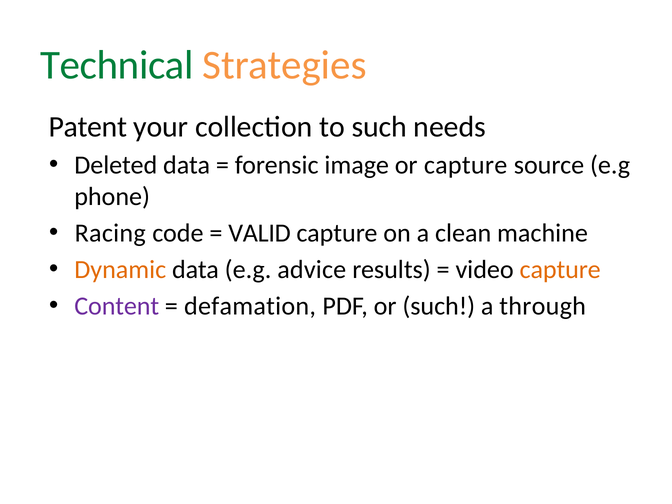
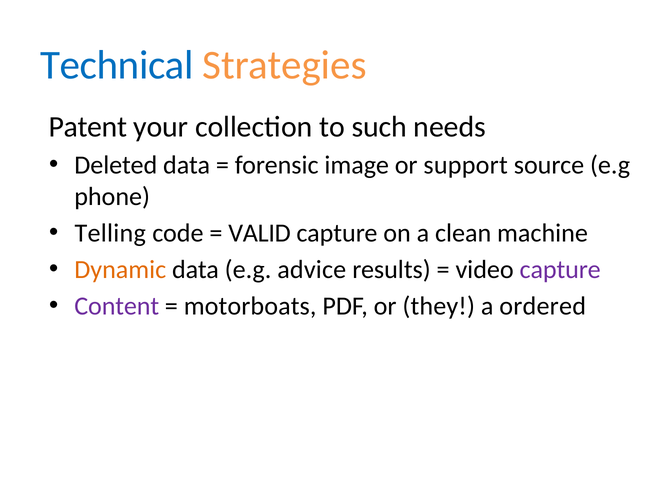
Technical colour: green -> blue
or capture: capture -> support
Racing: Racing -> Telling
capture at (560, 270) colour: orange -> purple
defamation: defamation -> motorboats
or such: such -> they
through: through -> ordered
